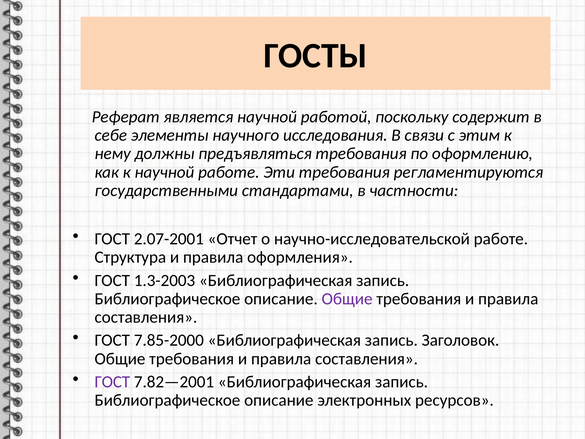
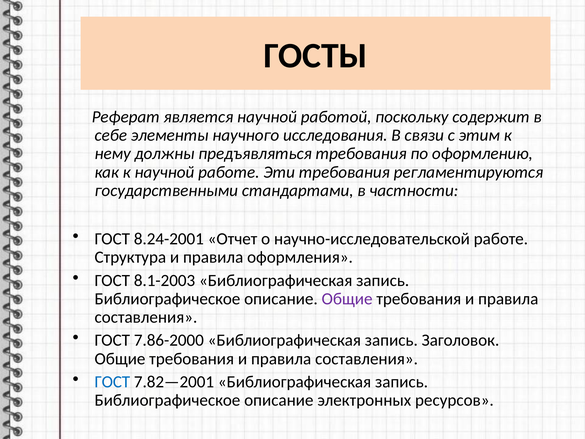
2.07-2001: 2.07-2001 -> 8.24-2001
1.3-2003: 1.3-2003 -> 8.1-2003
7.85-2000: 7.85-2000 -> 7.86-2000
ГОСТ at (112, 382) colour: purple -> blue
